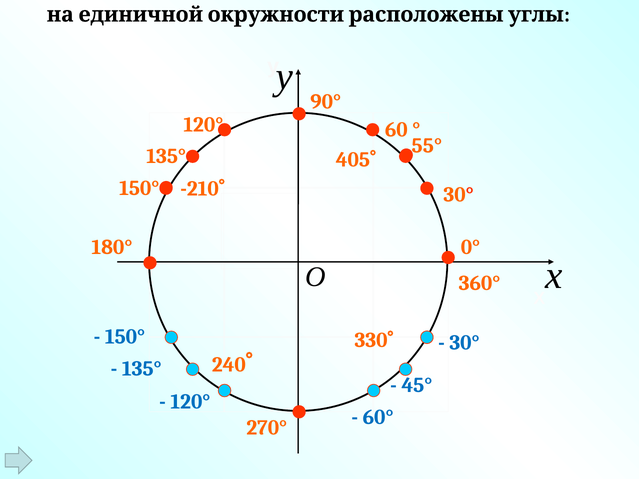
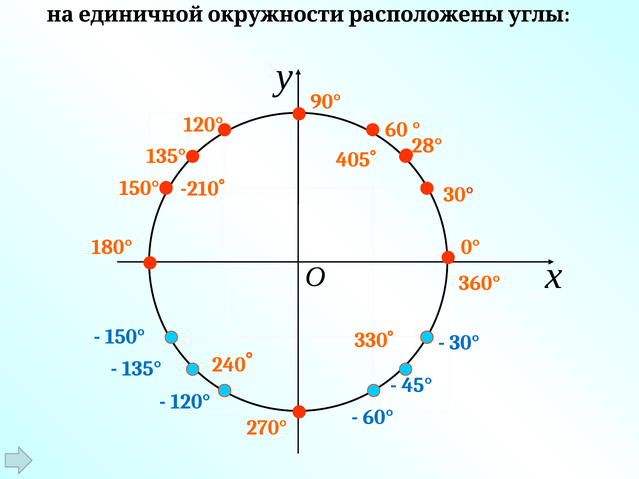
55°: 55° -> 28°
